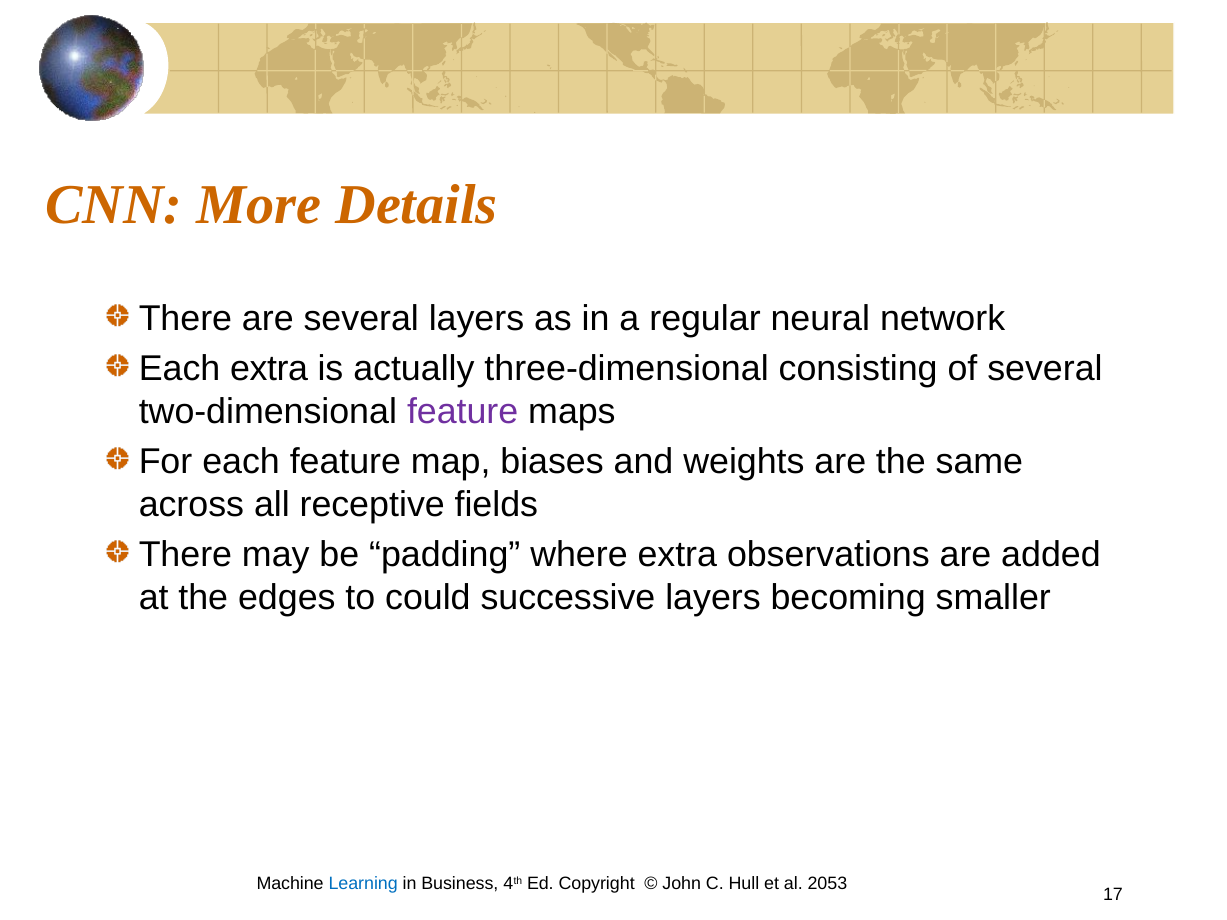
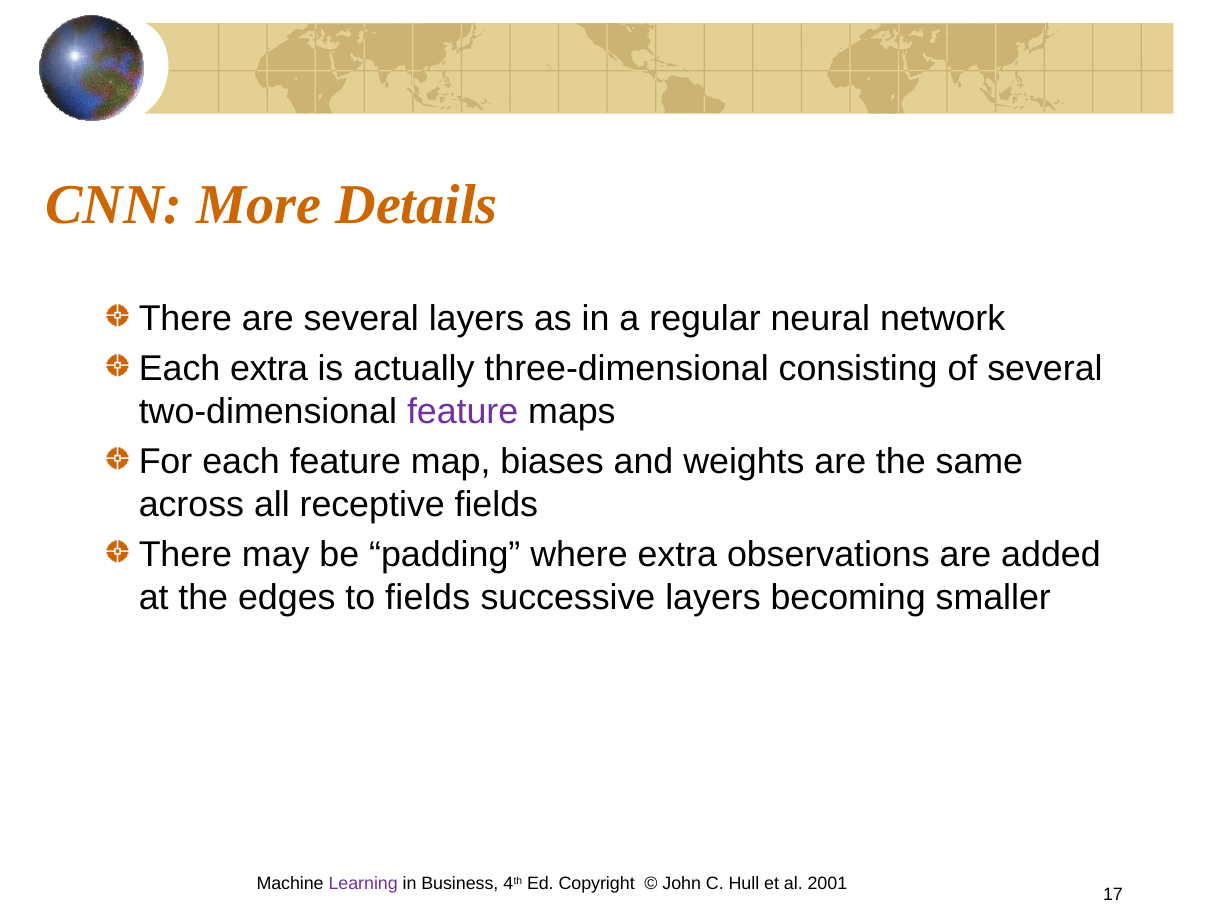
to could: could -> fields
Learning colour: blue -> purple
2053: 2053 -> 2001
